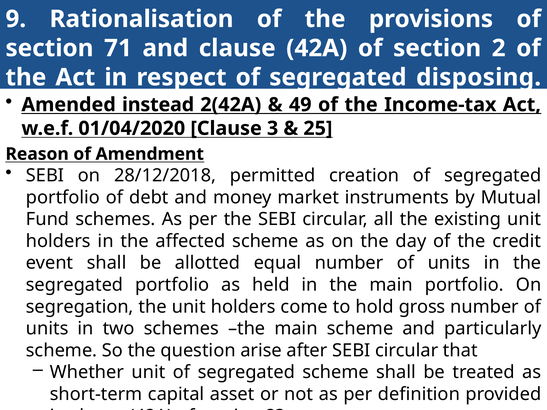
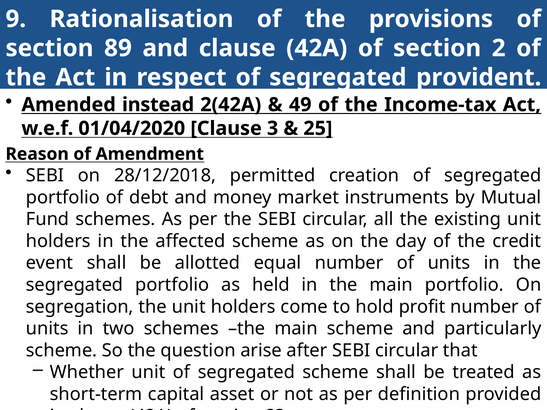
71: 71 -> 89
disposing: disposing -> provident
gross: gross -> profit
